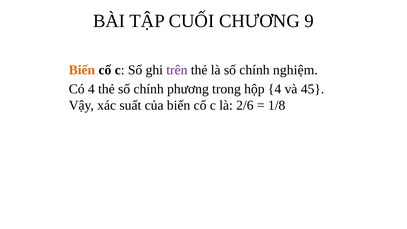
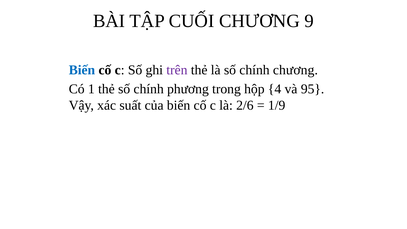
Biến at (82, 70) colour: orange -> blue
chính nghiệm: nghiệm -> chương
Có 4: 4 -> 1
45: 45 -> 95
1/8: 1/8 -> 1/9
